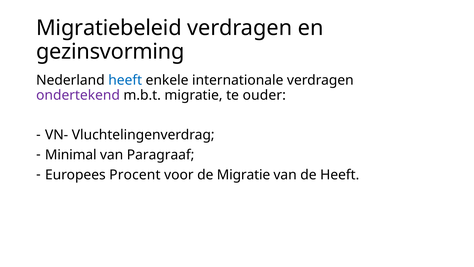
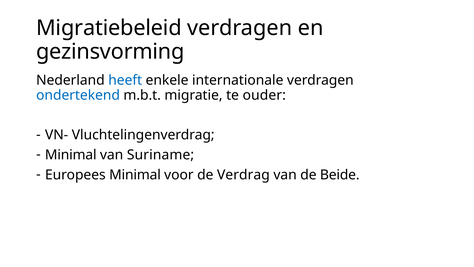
ondertekend colour: purple -> blue
Paragraaf: Paragraaf -> Suriname
Europees Procent: Procent -> Minimal
de Migratie: Migratie -> Verdrag
de Heeft: Heeft -> Beide
